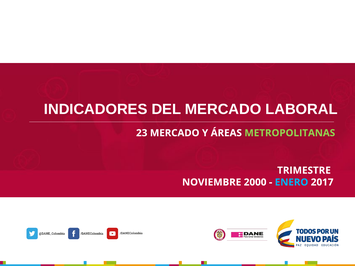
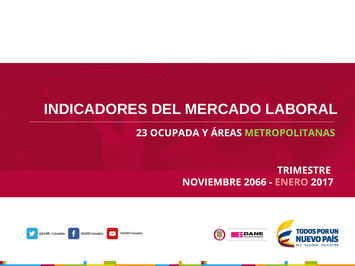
23 MERCADO: MERCADO -> OCUPADA
2000: 2000 -> 2066
ENERO colour: light blue -> pink
